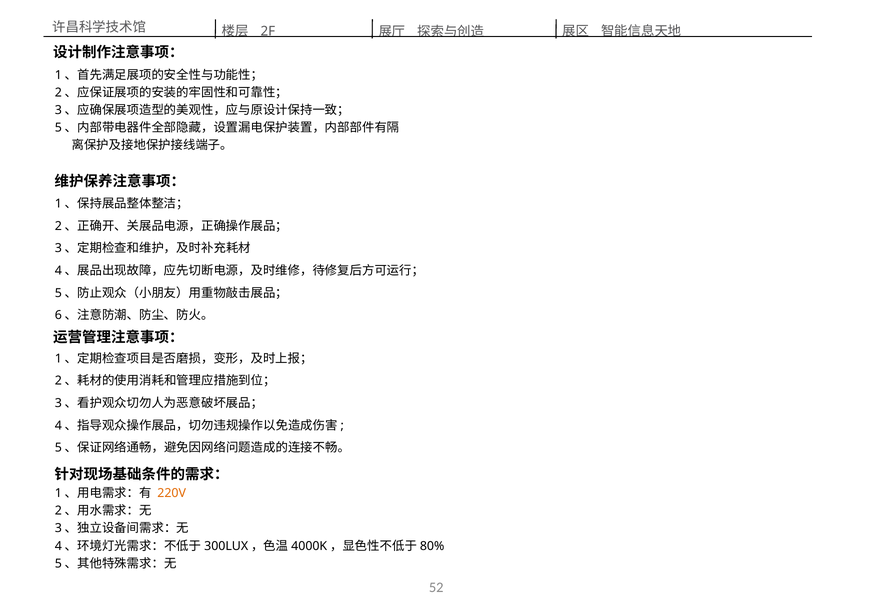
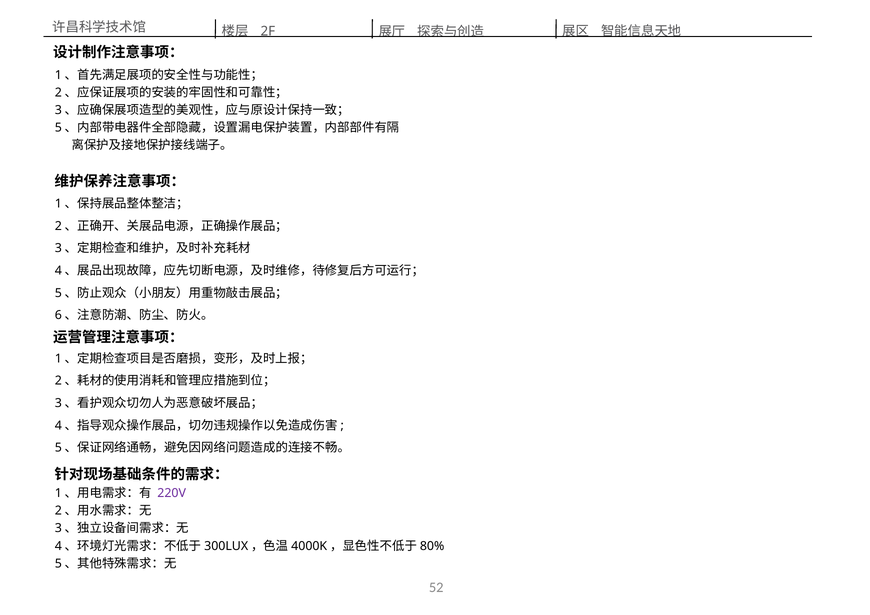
220V colour: orange -> purple
